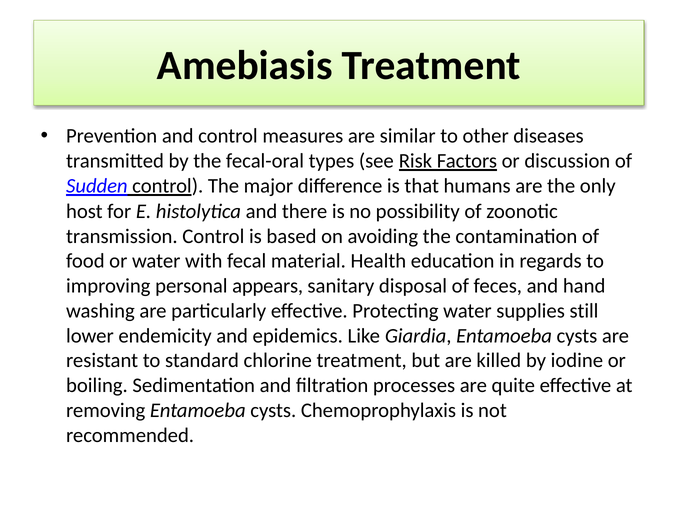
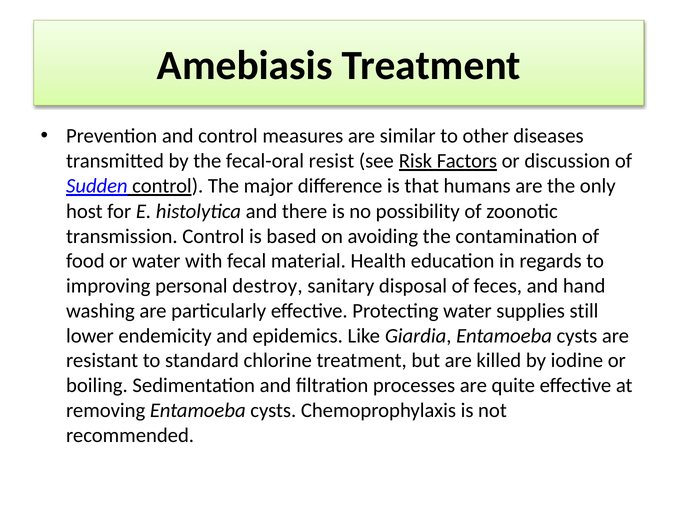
types: types -> resist
appears: appears -> destroy
